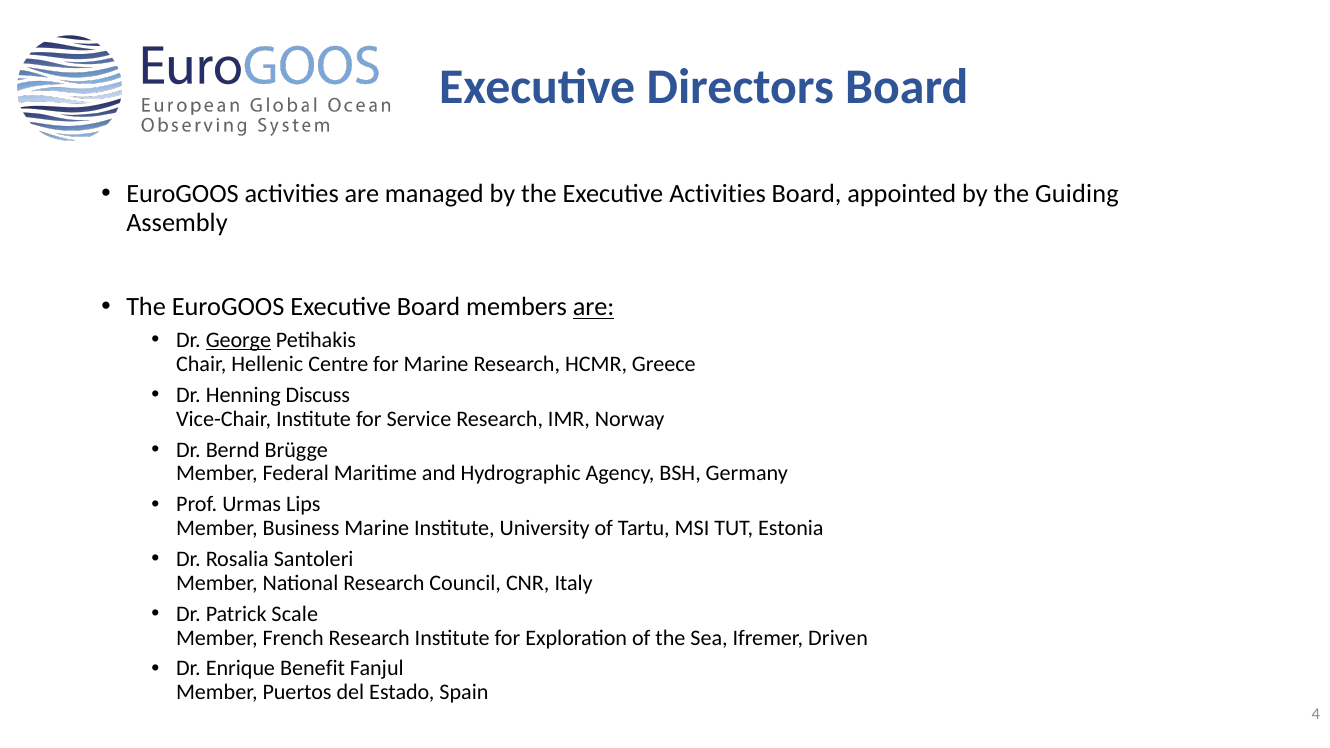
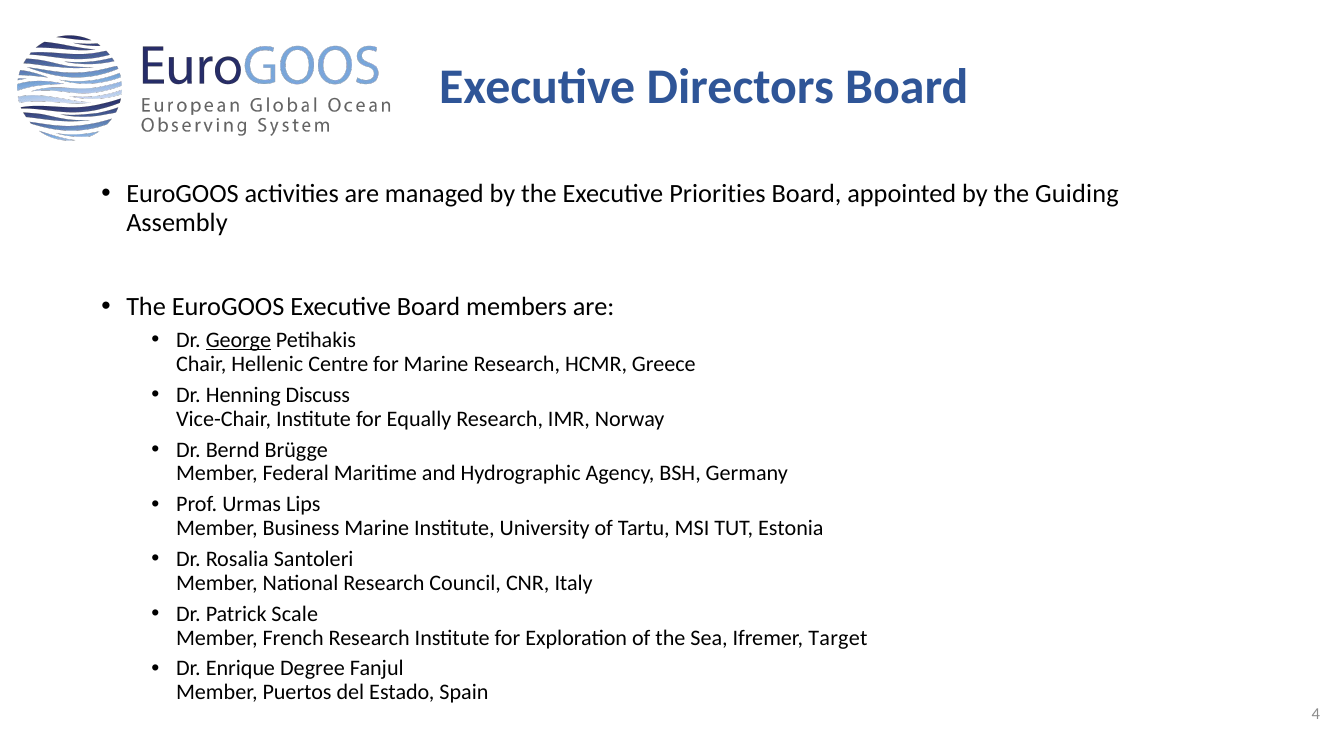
Executive Activities: Activities -> Priorities
are at (594, 307) underline: present -> none
Service: Service -> Equally
Driven: Driven -> Target
Benefit: Benefit -> Degree
